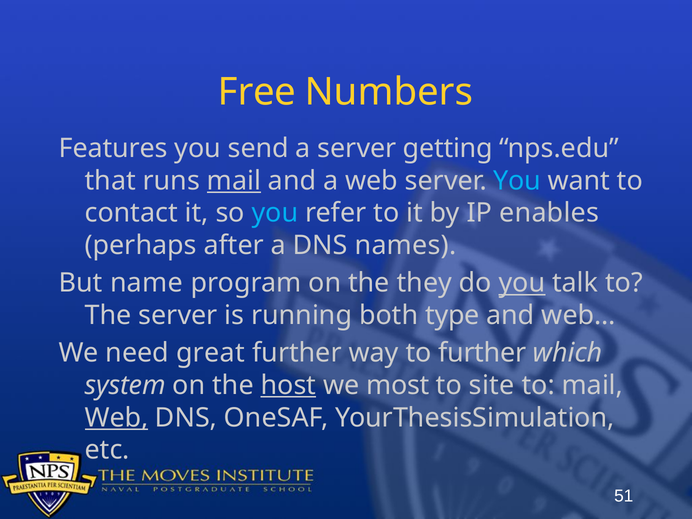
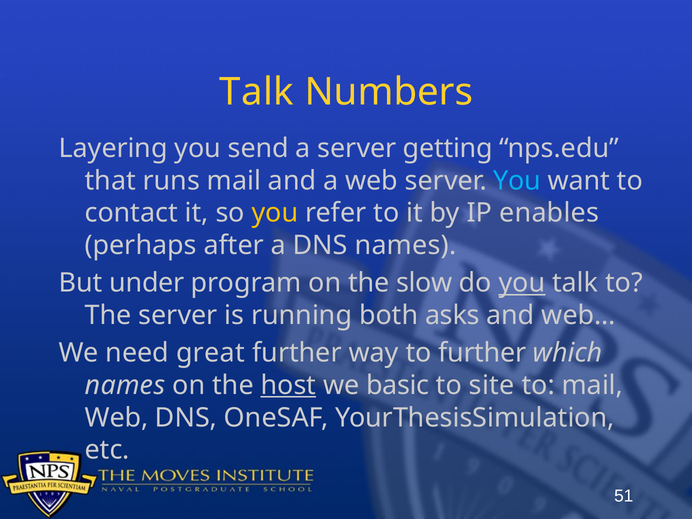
Free at (257, 92): Free -> Talk
Features: Features -> Layering
mail at (234, 181) underline: present -> none
you at (275, 213) colour: light blue -> yellow
name: name -> under
they: they -> slow
type: type -> asks
system at (125, 385): system -> names
most: most -> basic
Web at (117, 418) underline: present -> none
